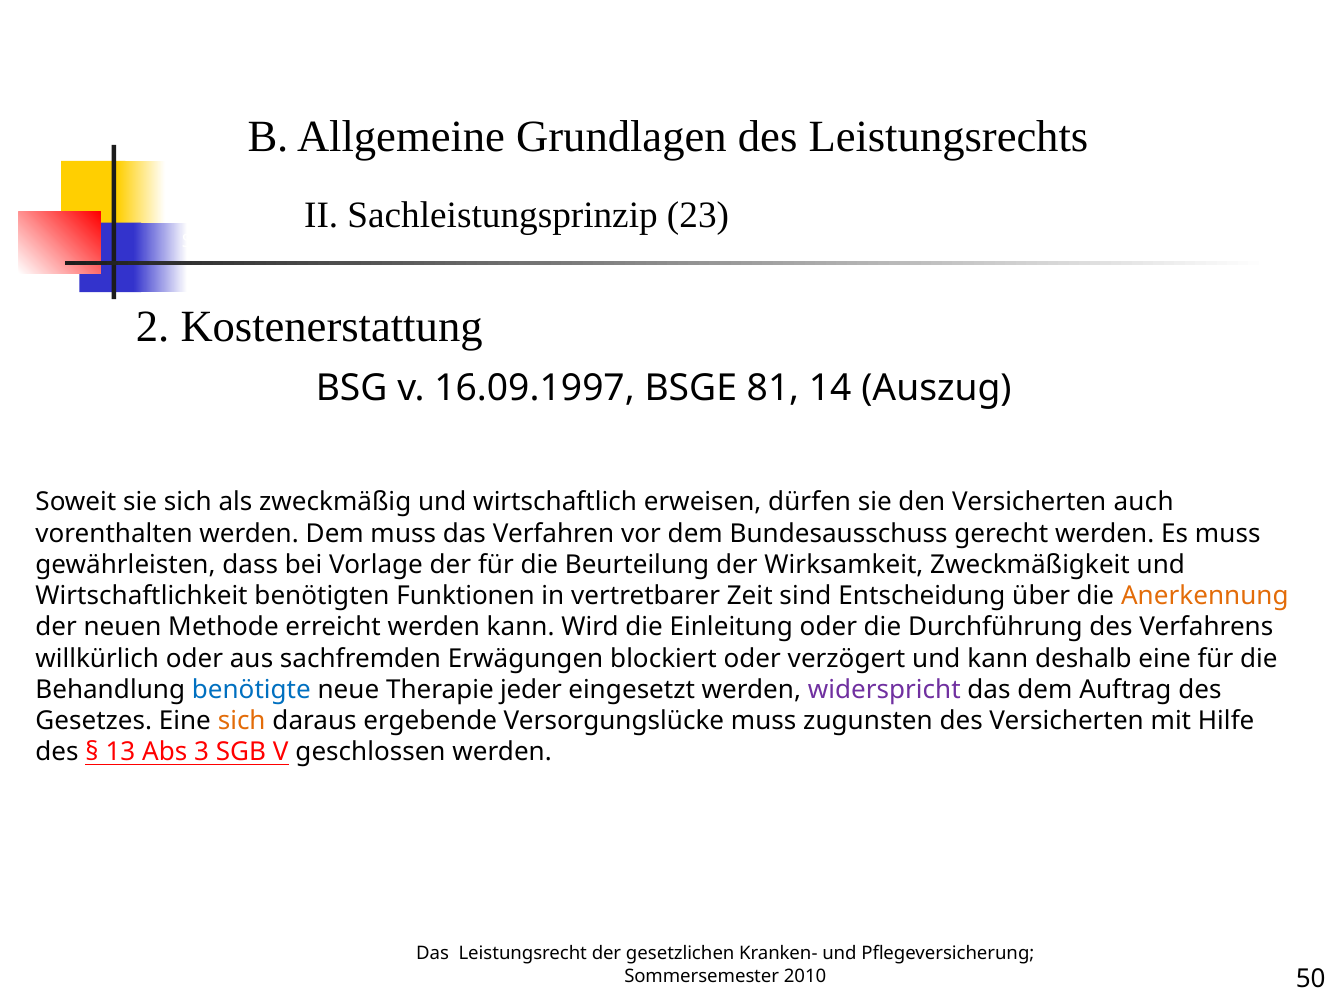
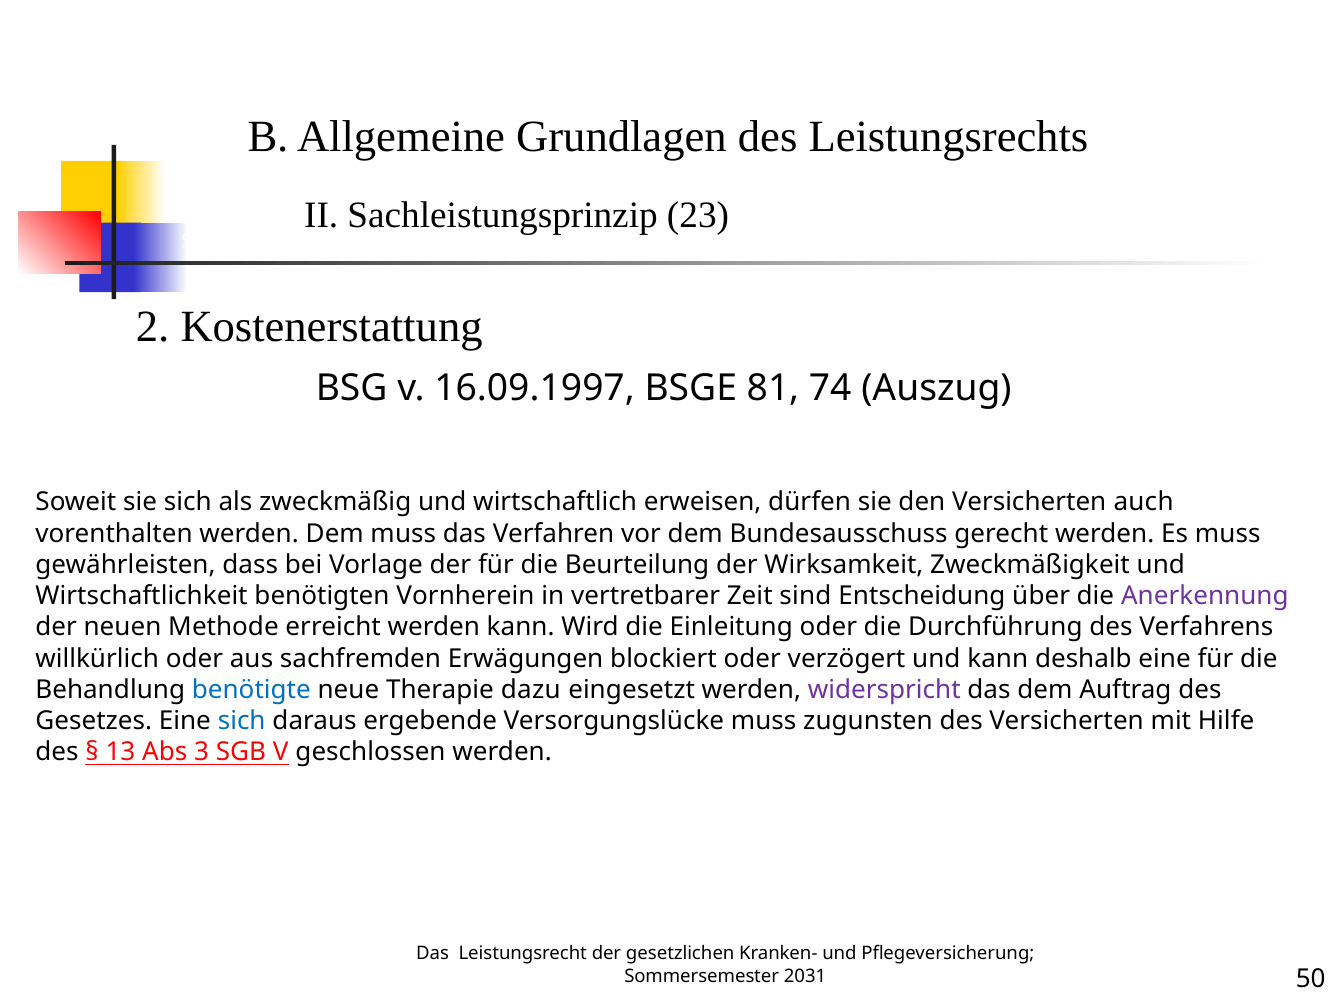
14: 14 -> 74
Funktionen: Funktionen -> Vornherein
Anerkennung colour: orange -> purple
jeder: jeder -> dazu
sich at (242, 721) colour: orange -> blue
2010: 2010 -> 2031
